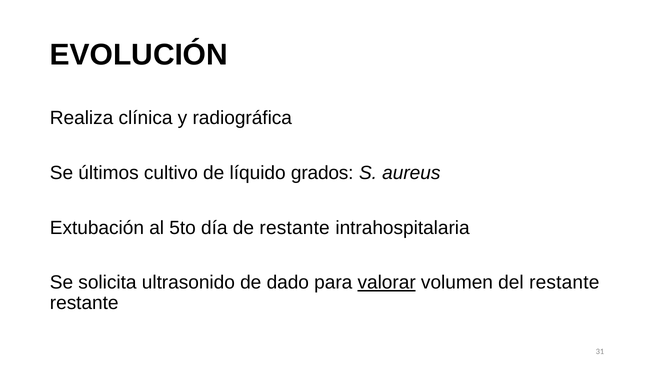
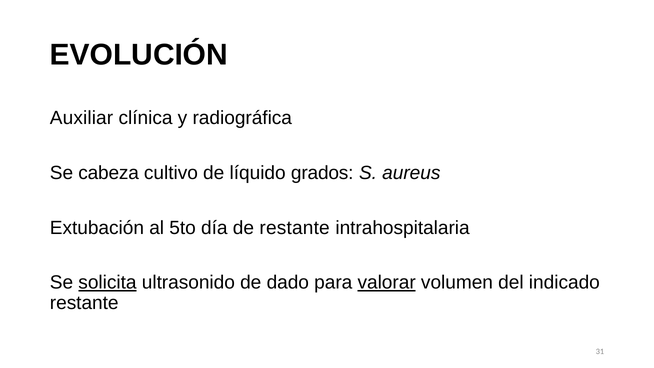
Realiza: Realiza -> Auxiliar
últimos: últimos -> cabeza
solicita underline: none -> present
del restante: restante -> indicado
